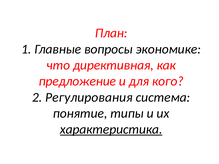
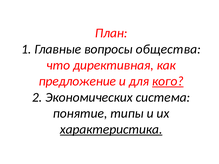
экономике: экономике -> общества
кого underline: none -> present
Регулирования: Регулирования -> Экономических
